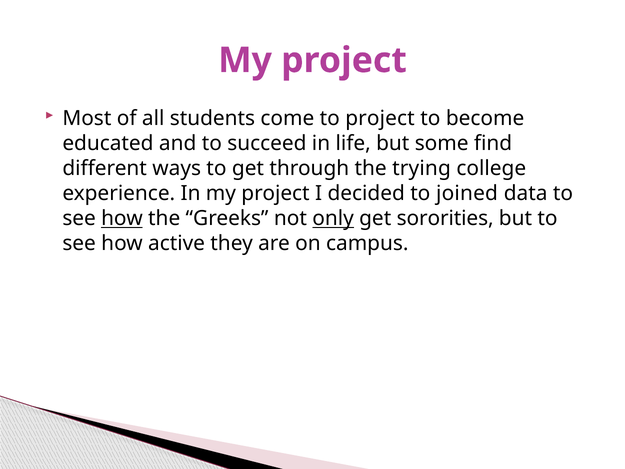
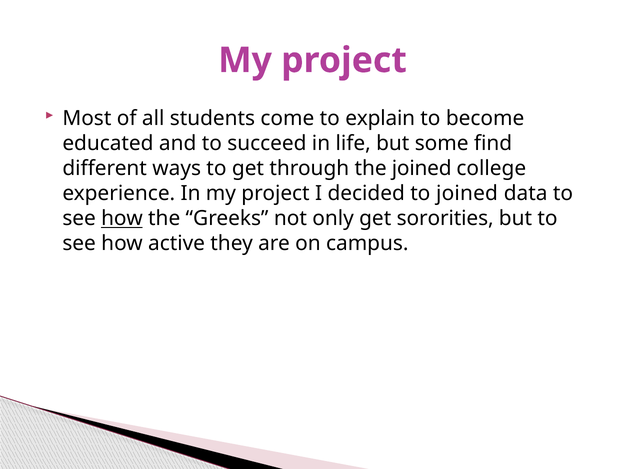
to project: project -> explain
the trying: trying -> joined
only underline: present -> none
